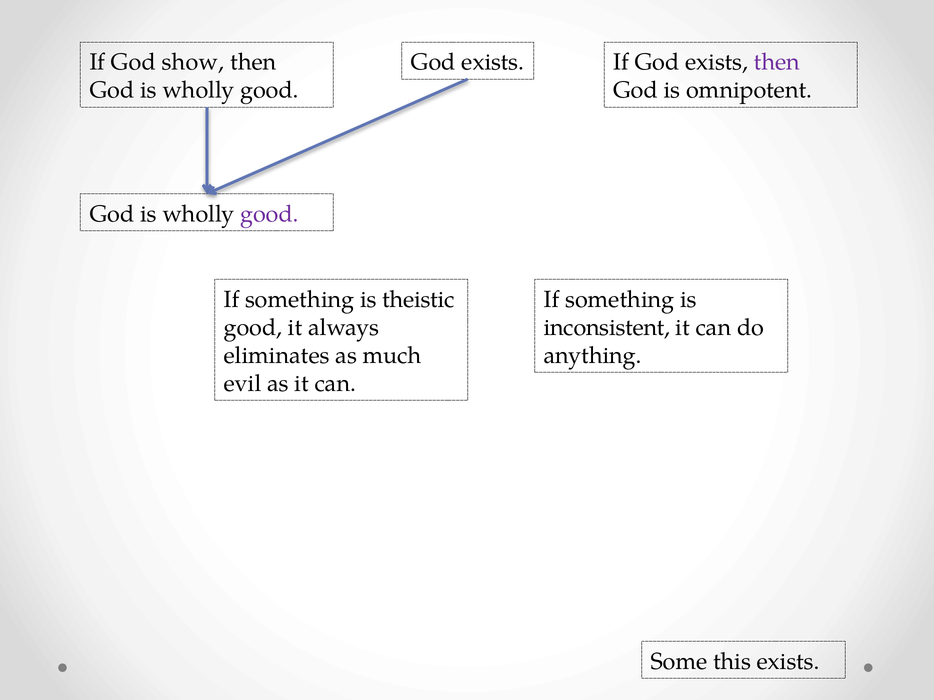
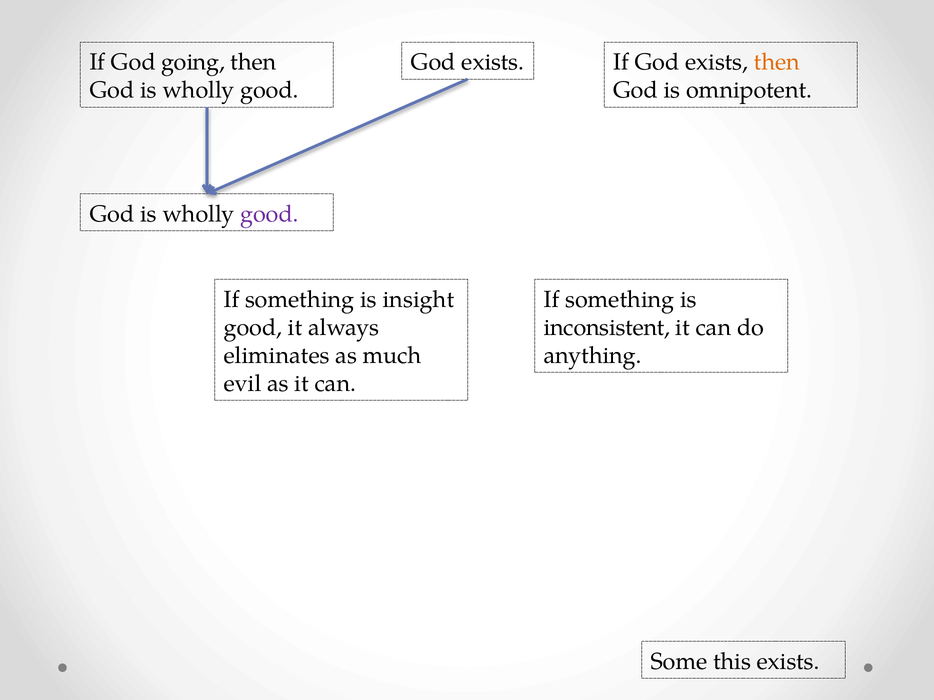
show: show -> going
then at (777, 62) colour: purple -> orange
theistic: theistic -> insight
